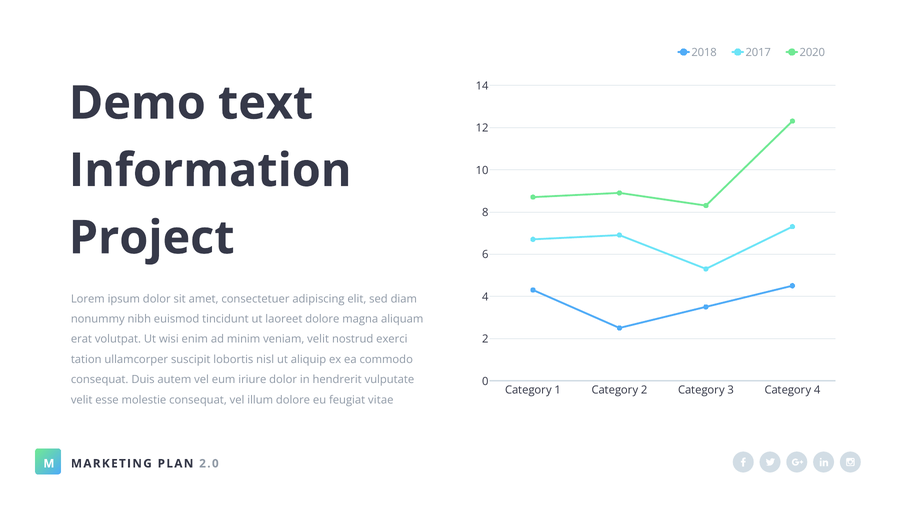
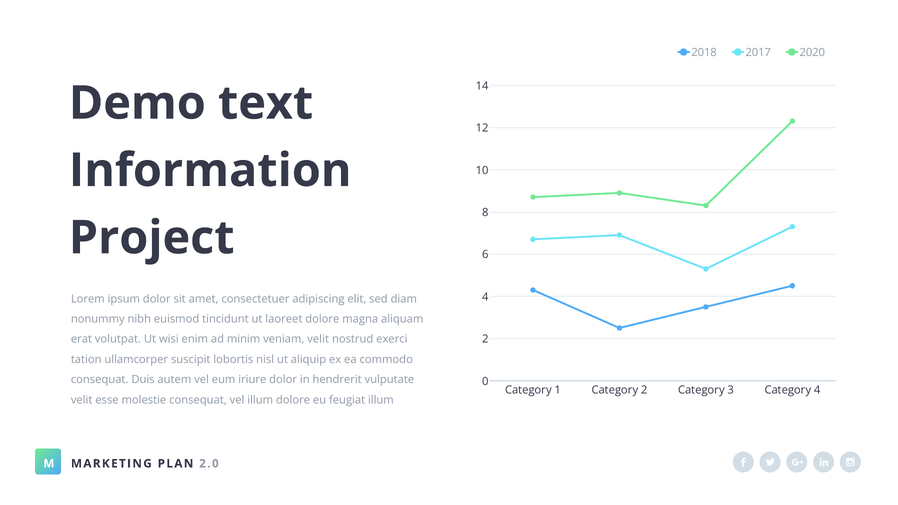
feugiat vitae: vitae -> illum
